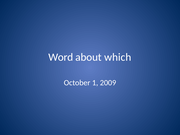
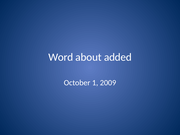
which: which -> added
